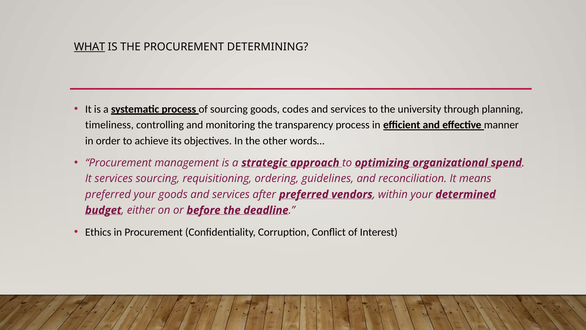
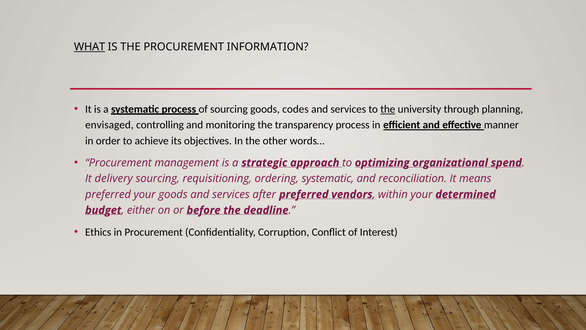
DETERMINING: DETERMINING -> INFORMATION
the at (388, 109) underline: none -> present
timeliness: timeliness -> envisaged
It services: services -> delivery
ordering guidelines: guidelines -> systematic
